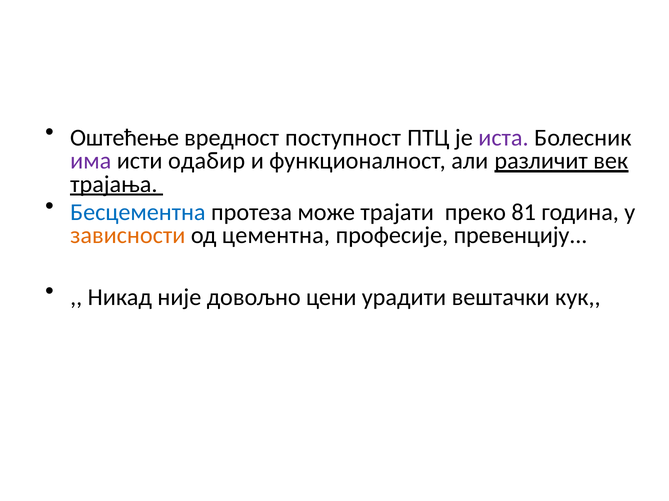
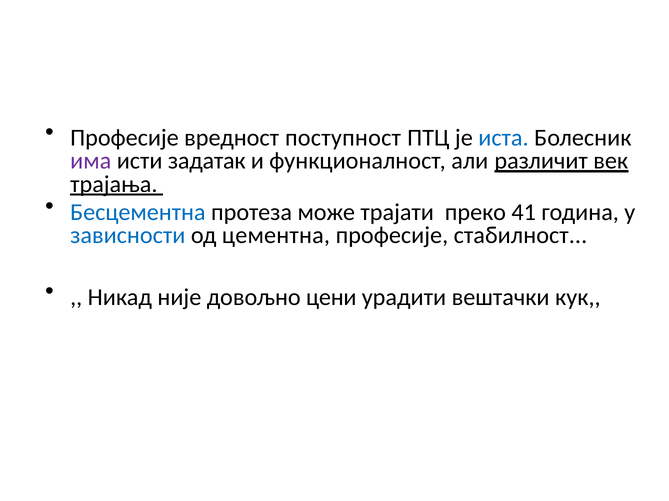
Оштећење at (125, 138): Оштећење -> Професије
иста colour: purple -> blue
oдабир: oдабир -> задатак
81: 81 -> 41
зависности colour: orange -> blue
превенцију: превенцију -> стабилност
